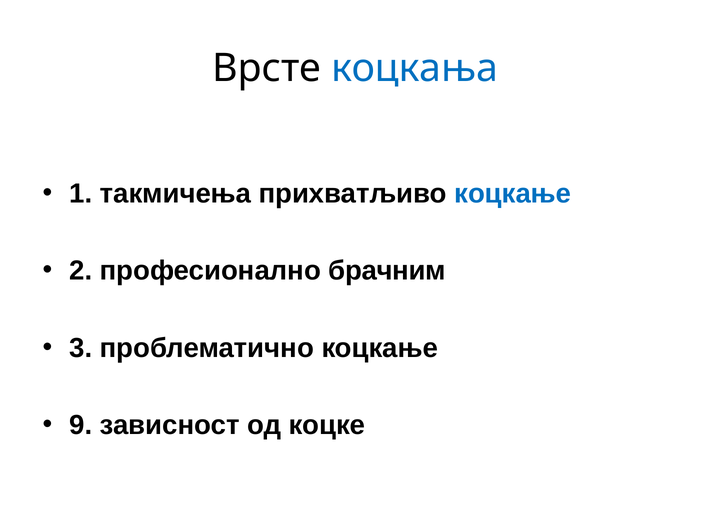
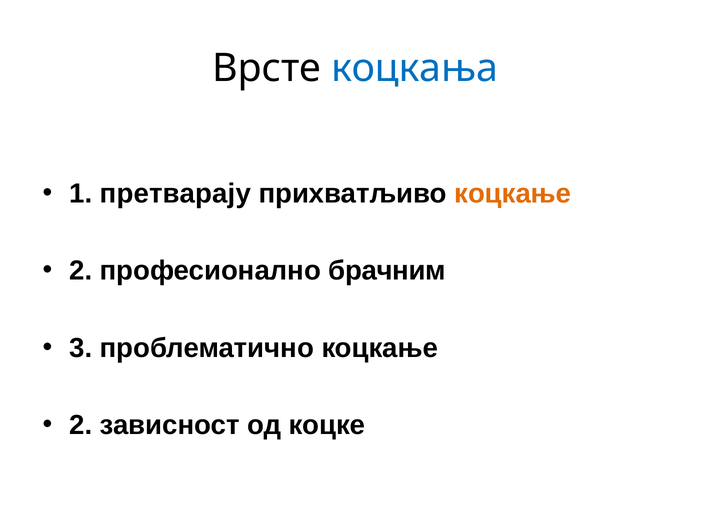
такмичења: такмичења -> претварају
коцкање at (513, 194) colour: blue -> orange
9 at (81, 426): 9 -> 2
